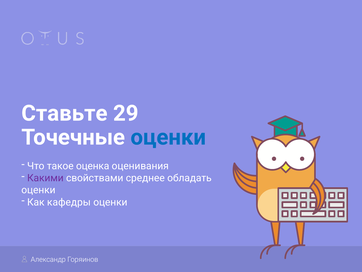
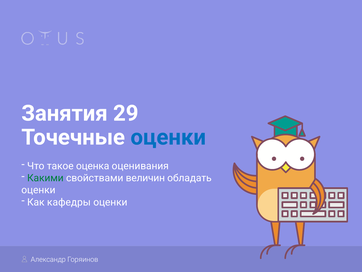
Ставьте: Ставьте -> Занятия
Какими colour: purple -> green
среднее: среднее -> величин
